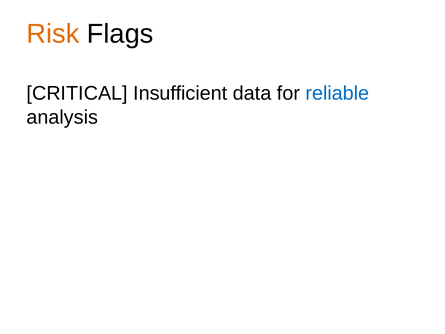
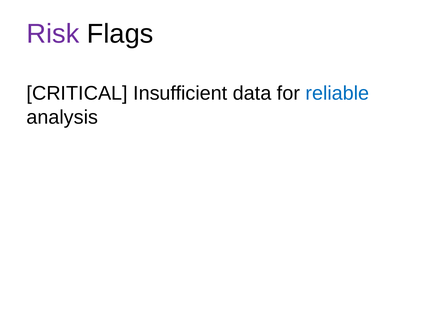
Risk colour: orange -> purple
